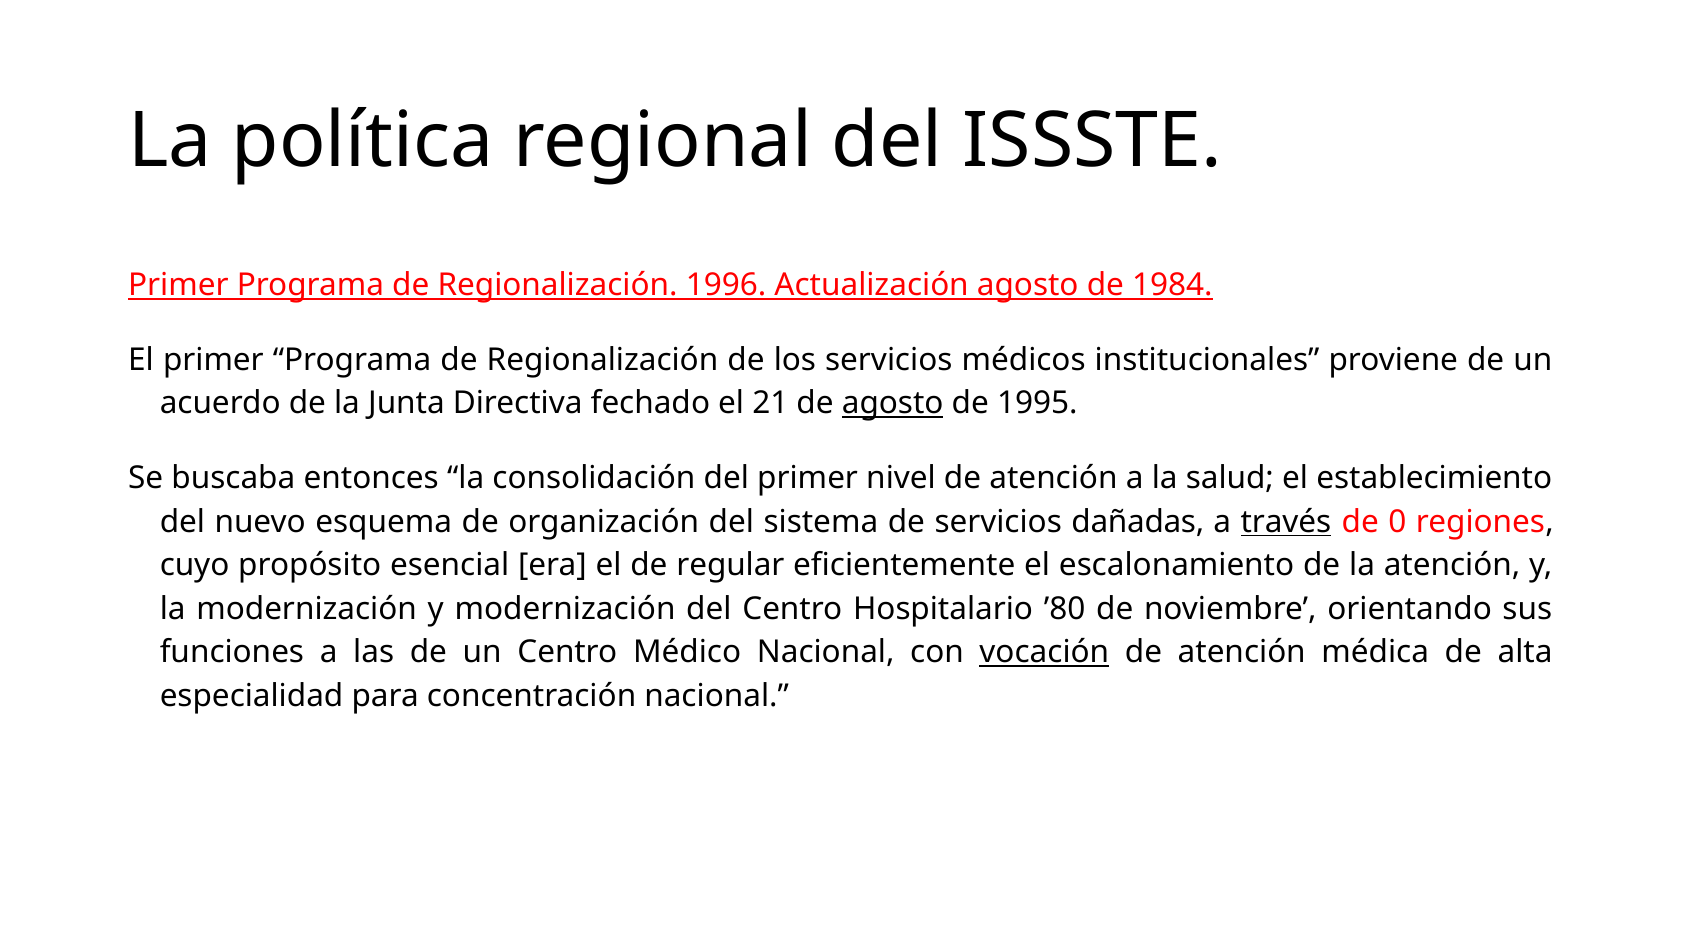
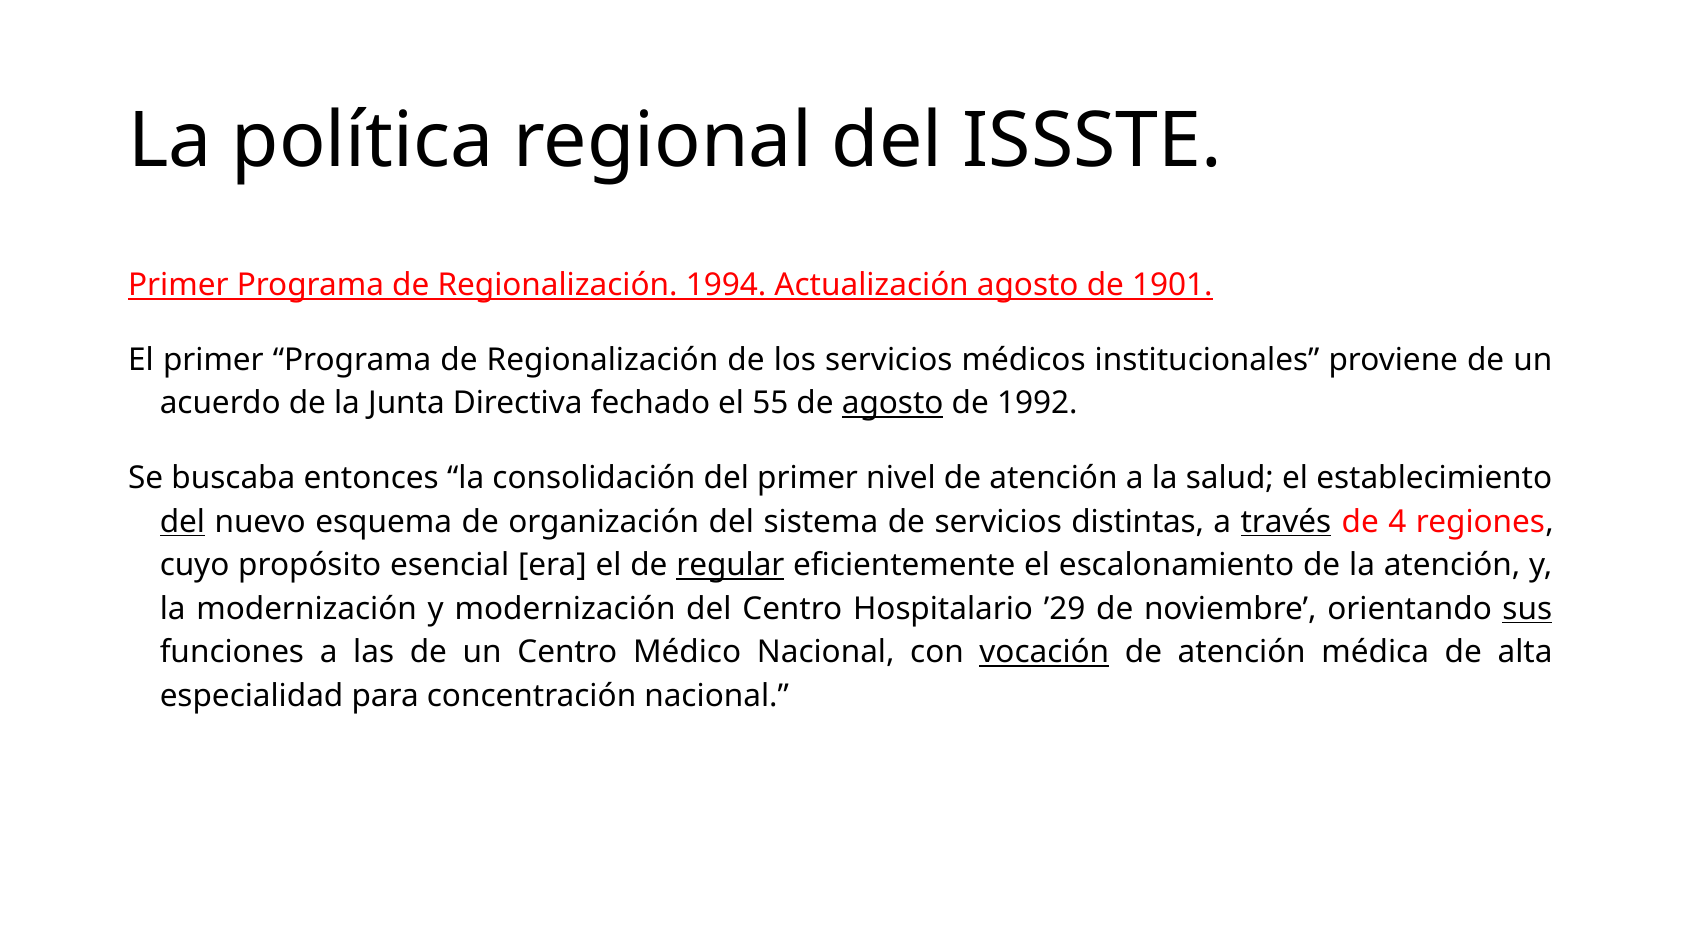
1996: 1996 -> 1994
1984: 1984 -> 1901
21: 21 -> 55
1995: 1995 -> 1992
del at (182, 522) underline: none -> present
dañadas: dañadas -> distintas
0: 0 -> 4
regular underline: none -> present
’80: ’80 -> ’29
sus underline: none -> present
